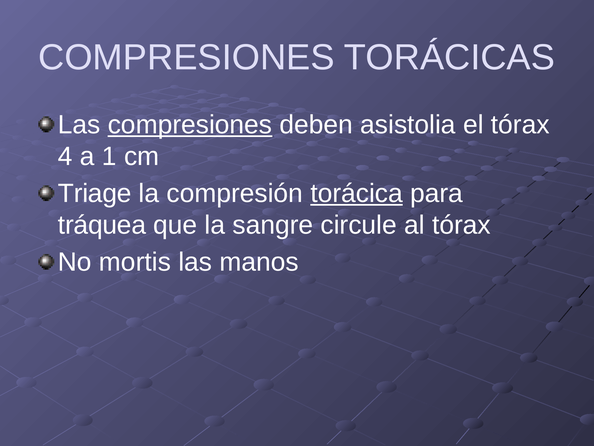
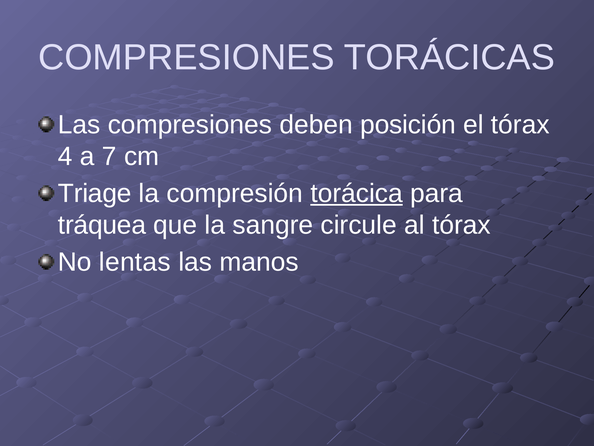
compresiones at (190, 125) underline: present -> none
asistolia: asistolia -> posición
1: 1 -> 7
mortis: mortis -> lentas
